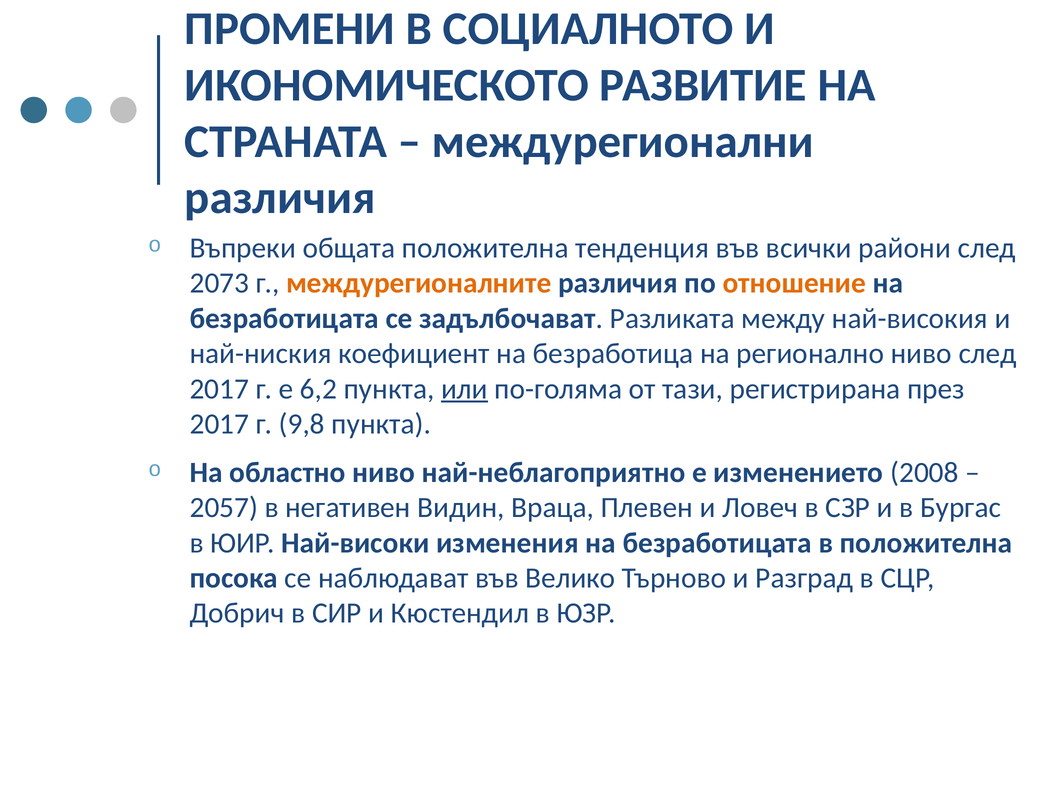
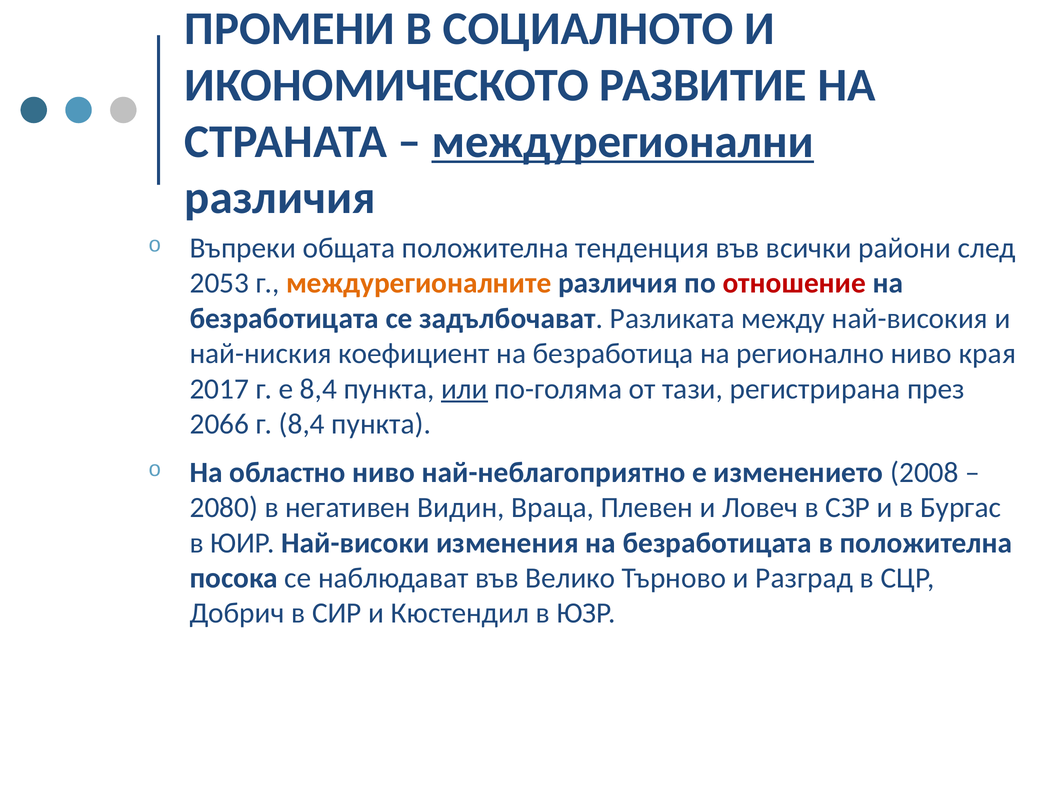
междурегионални underline: none -> present
2073: 2073 -> 2053
отношение colour: orange -> red
ниво след: след -> края
е 6,2: 6,2 -> 8,4
2017 at (219, 424): 2017 -> 2066
г 9,8: 9,8 -> 8,4
2057: 2057 -> 2080
